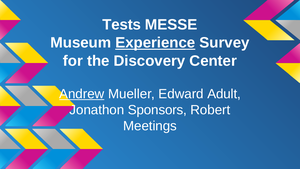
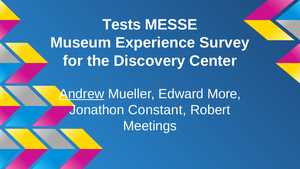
Experience underline: present -> none
Adult: Adult -> More
Sponsors: Sponsors -> Constant
